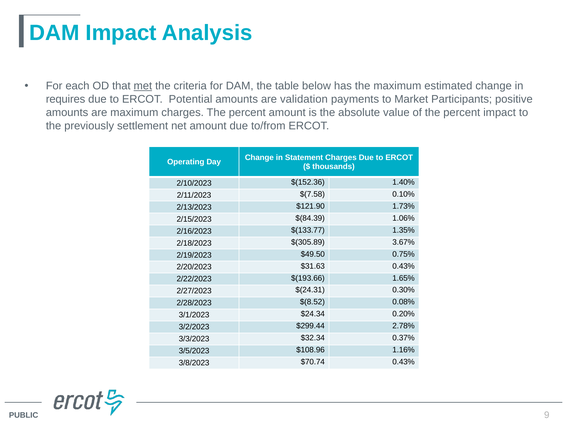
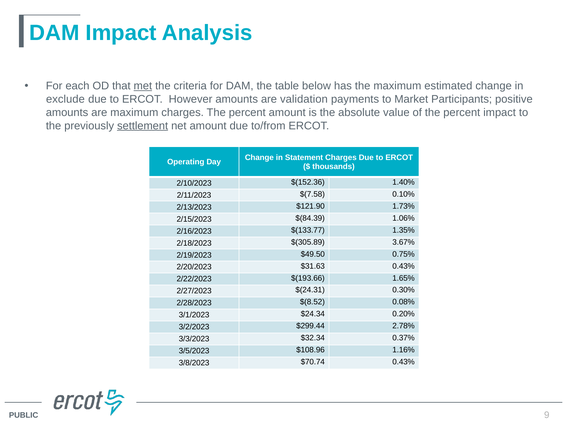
requires: requires -> exclude
Potential: Potential -> However
settlement underline: none -> present
